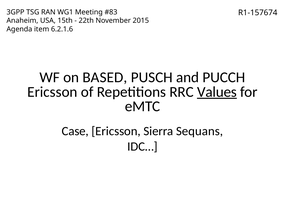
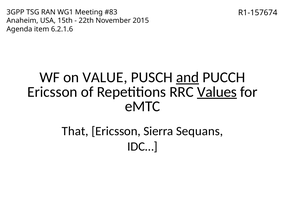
BASED: BASED -> VALUE
and underline: none -> present
Case: Case -> That
